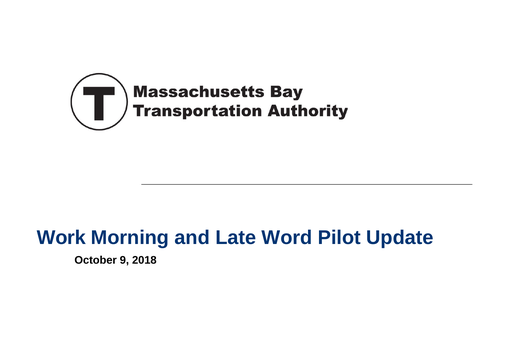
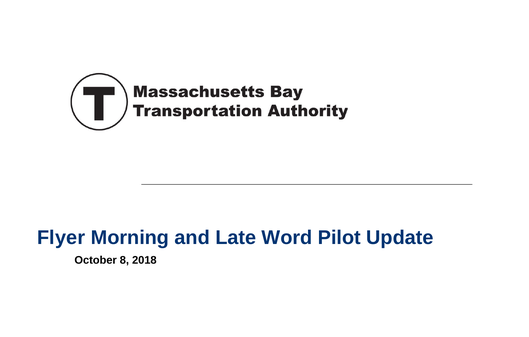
Work: Work -> Flyer
9: 9 -> 8
